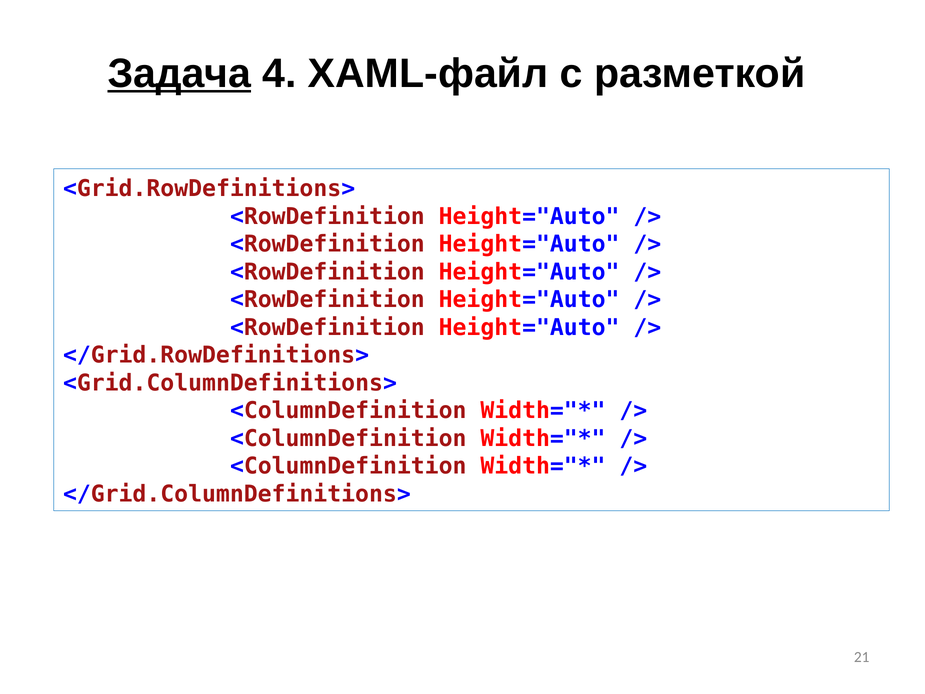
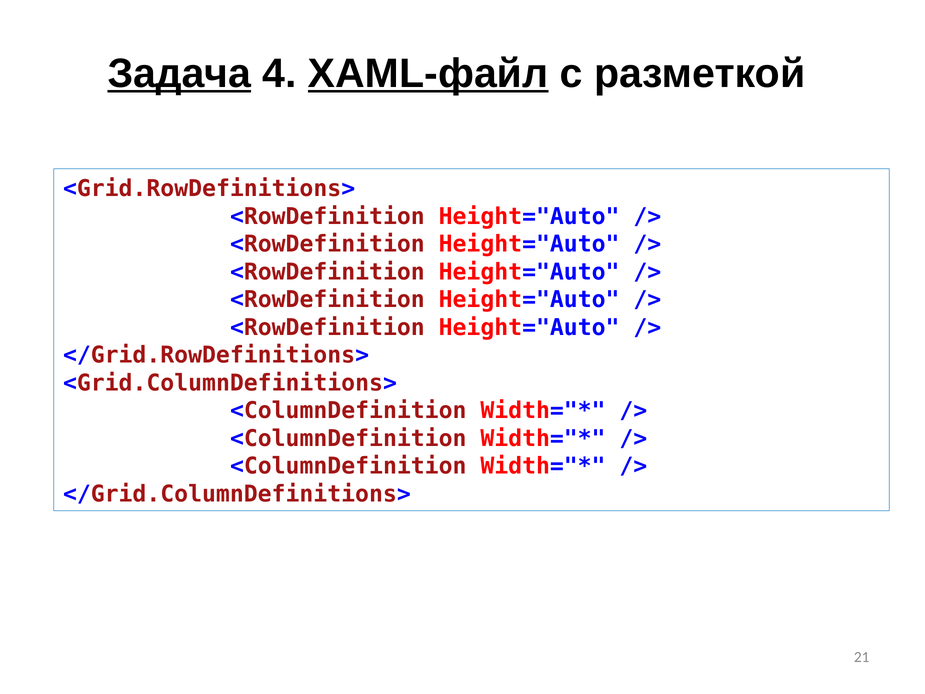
XAML-файл underline: none -> present
